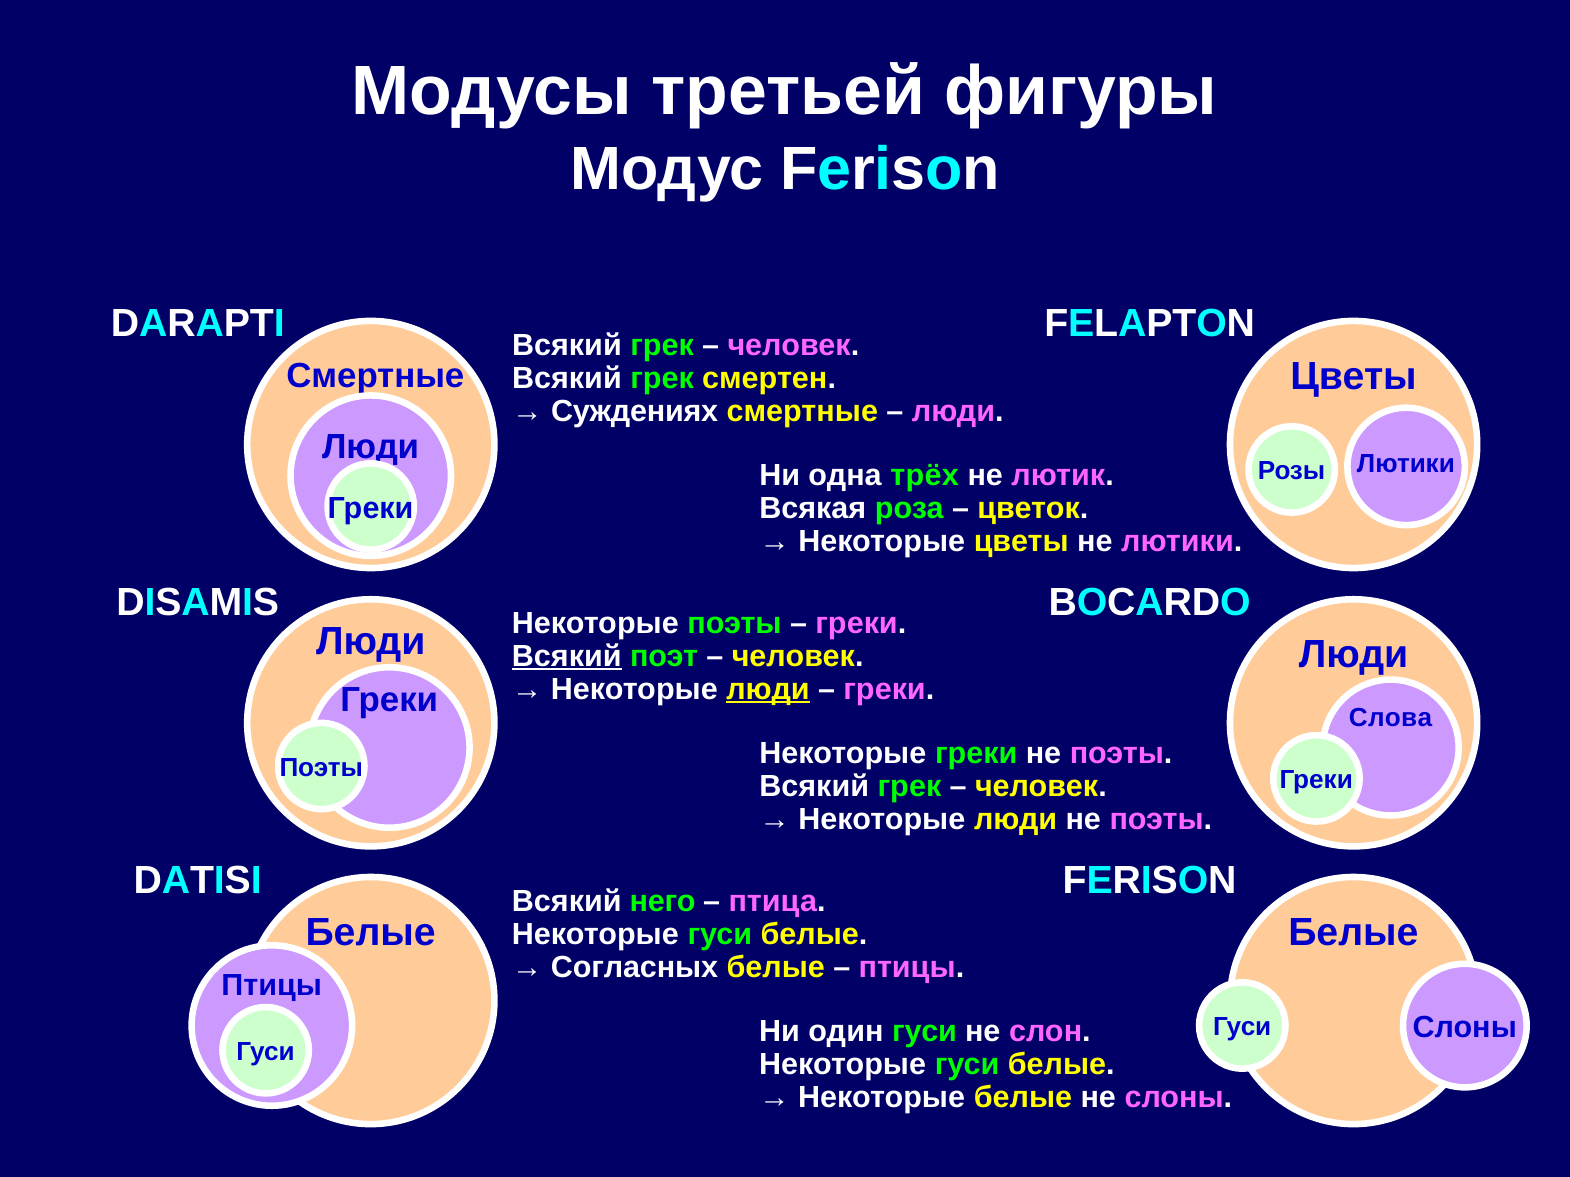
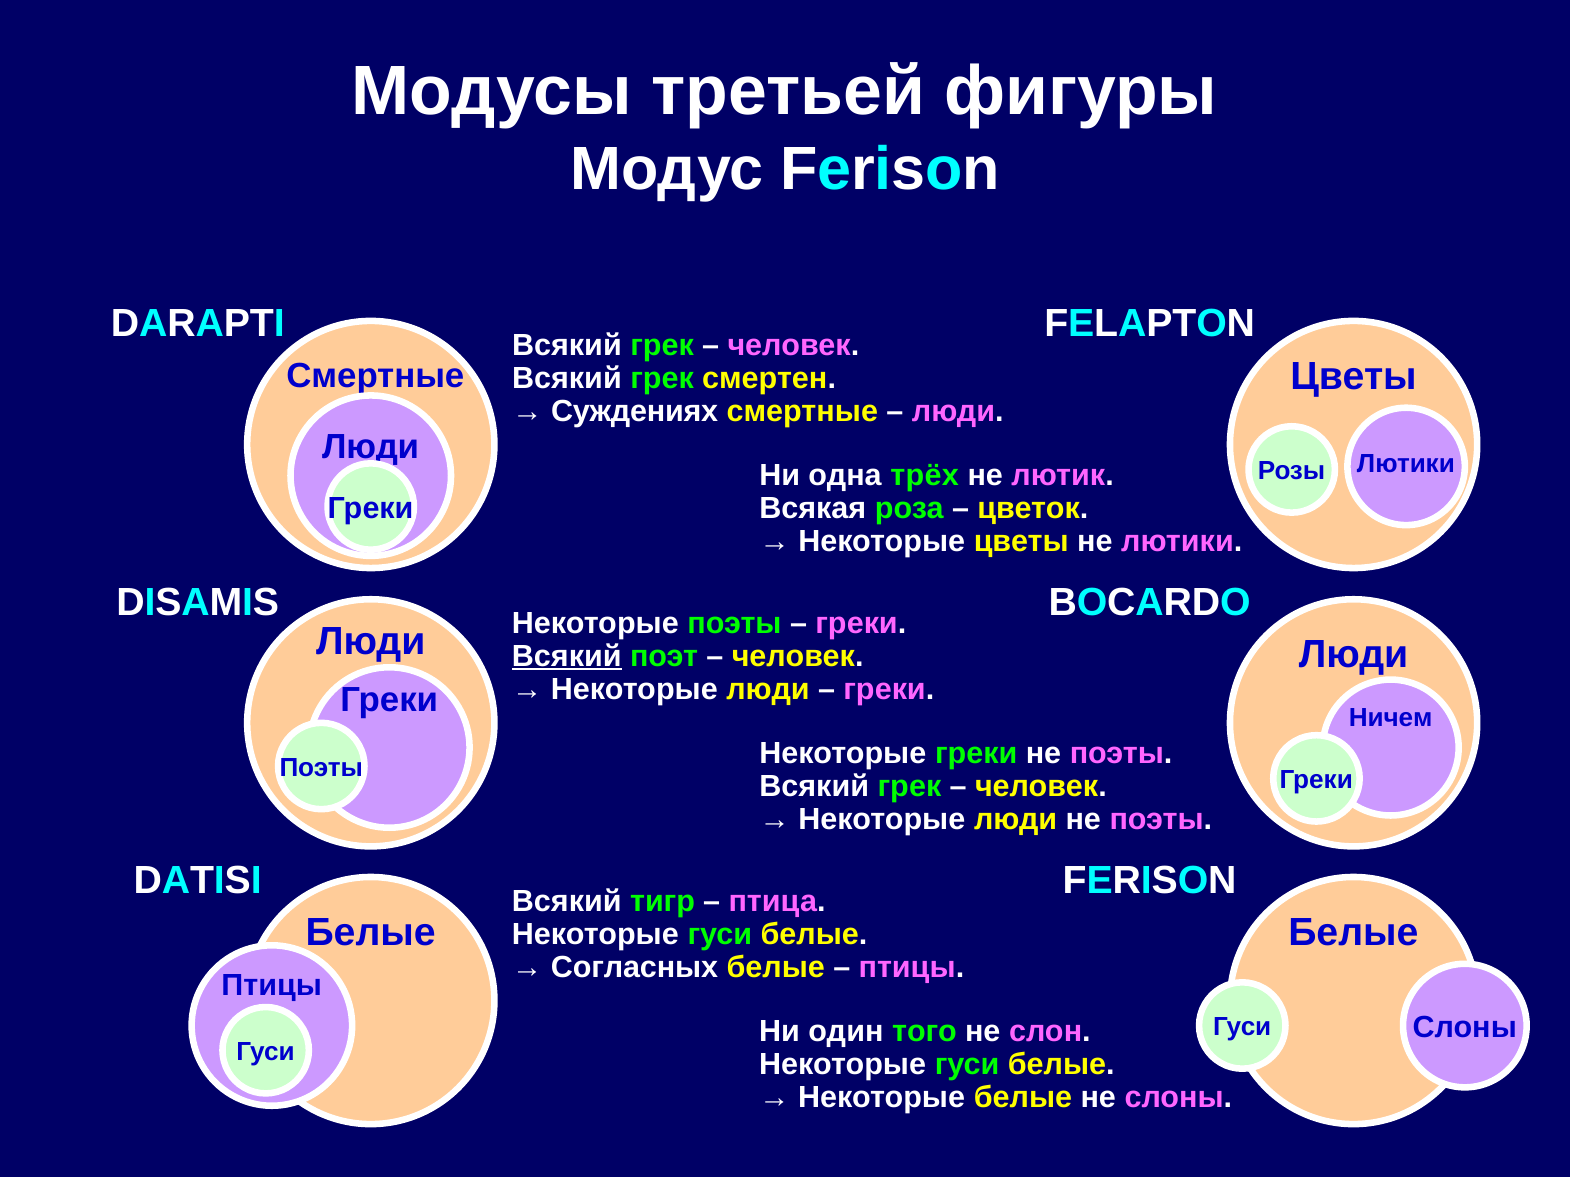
люди at (768, 690) underline: present -> none
Слова: Слова -> Ничем
него: него -> тигр
один гуси: гуси -> того
